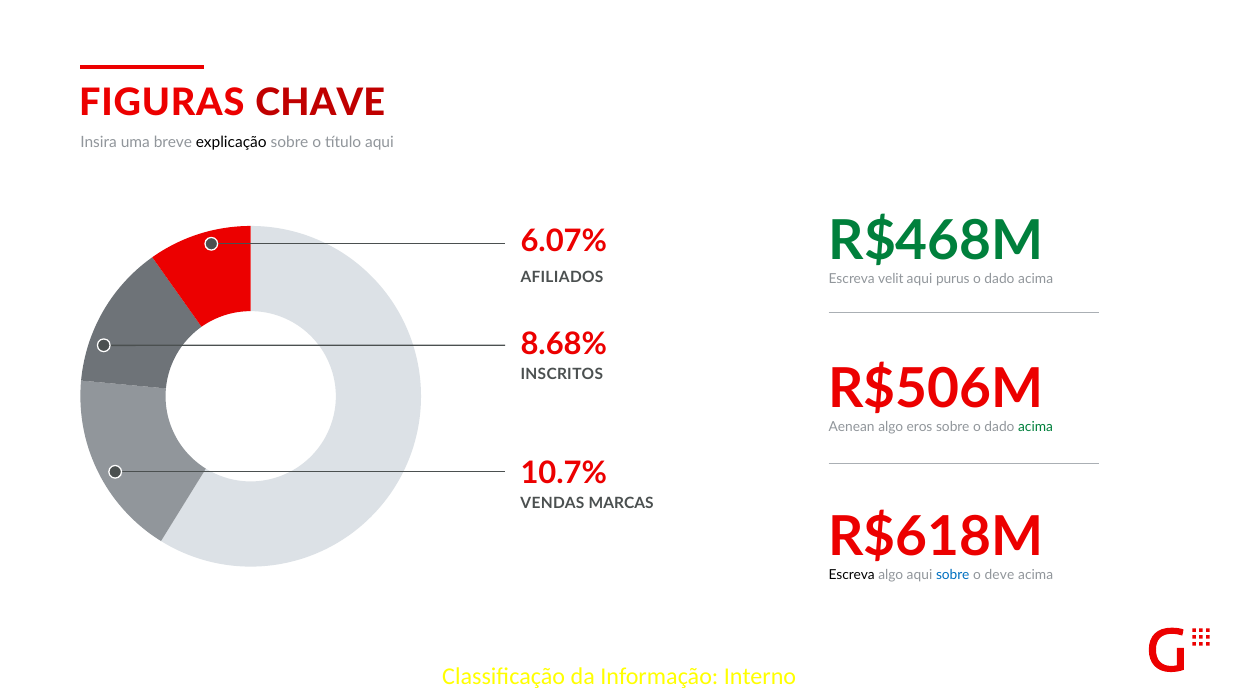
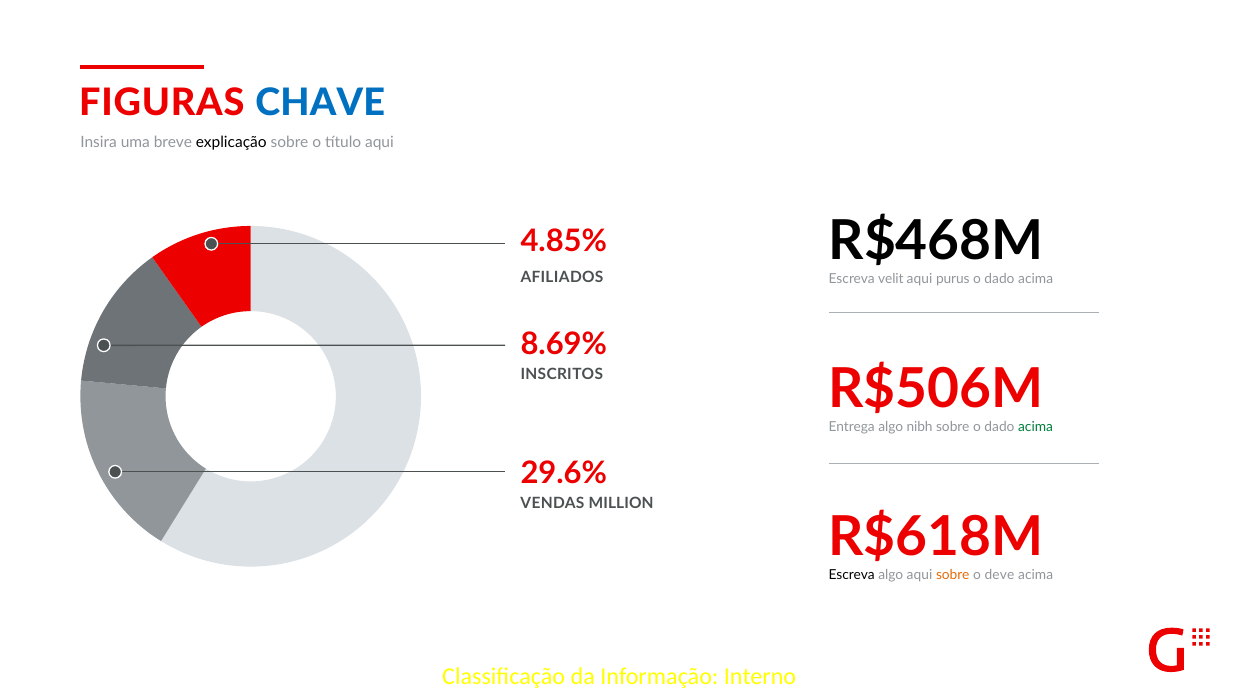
CHAVE colour: red -> blue
R$468M colour: green -> black
6.07%: 6.07% -> 4.85%
8.68%: 8.68% -> 8.69%
Aenean: Aenean -> Entrega
eros: eros -> nibh
10.7%: 10.7% -> 29.6%
MARCAS: MARCAS -> MILLION
sobre at (953, 575) colour: blue -> orange
